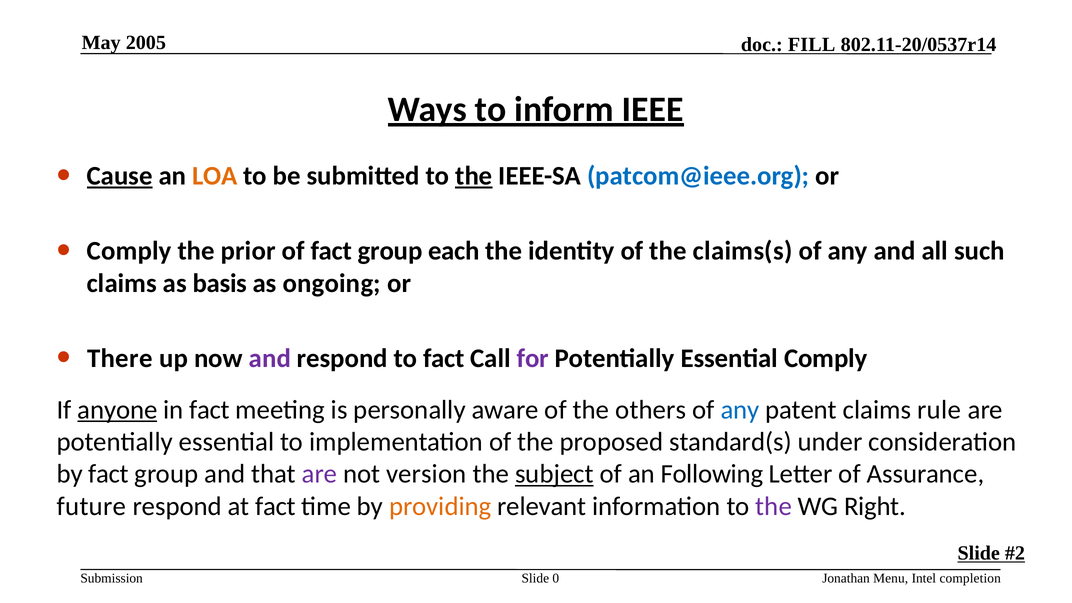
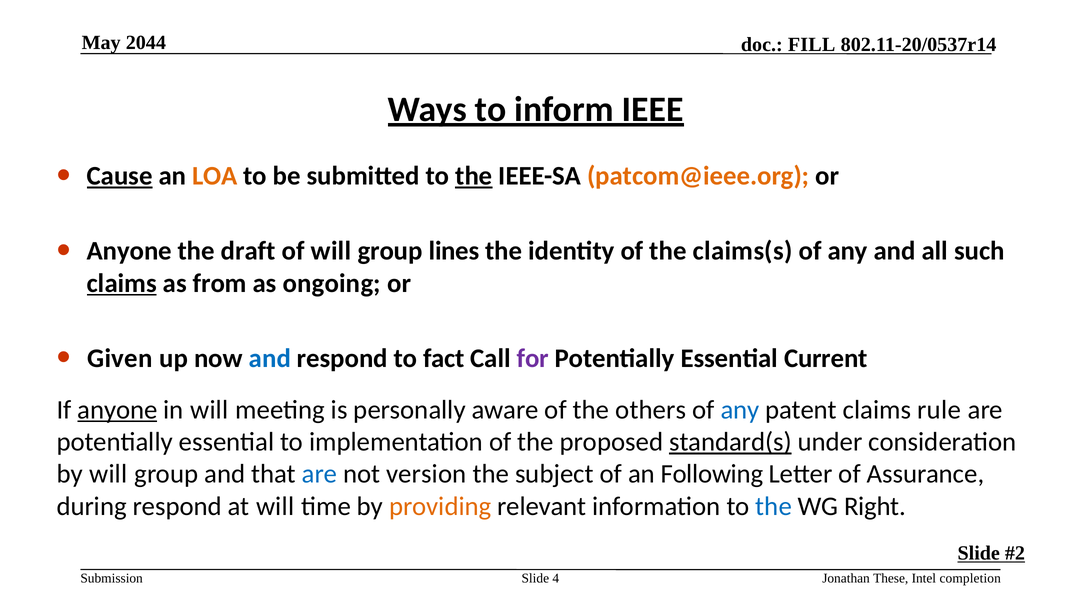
2005: 2005 -> 2044
patcom@ieee.org colour: blue -> orange
Comply at (129, 251): Comply -> Anyone
prior: prior -> draft
of fact: fact -> will
each: each -> lines
claims at (122, 283) underline: none -> present
basis: basis -> from
There: There -> Given
and at (270, 358) colour: purple -> blue
Essential Comply: Comply -> Current
in fact: fact -> will
standard(s underline: none -> present
by fact: fact -> will
are at (320, 474) colour: purple -> blue
subject underline: present -> none
future: future -> during
at fact: fact -> will
the at (774, 506) colour: purple -> blue
0: 0 -> 4
Menu: Menu -> These
